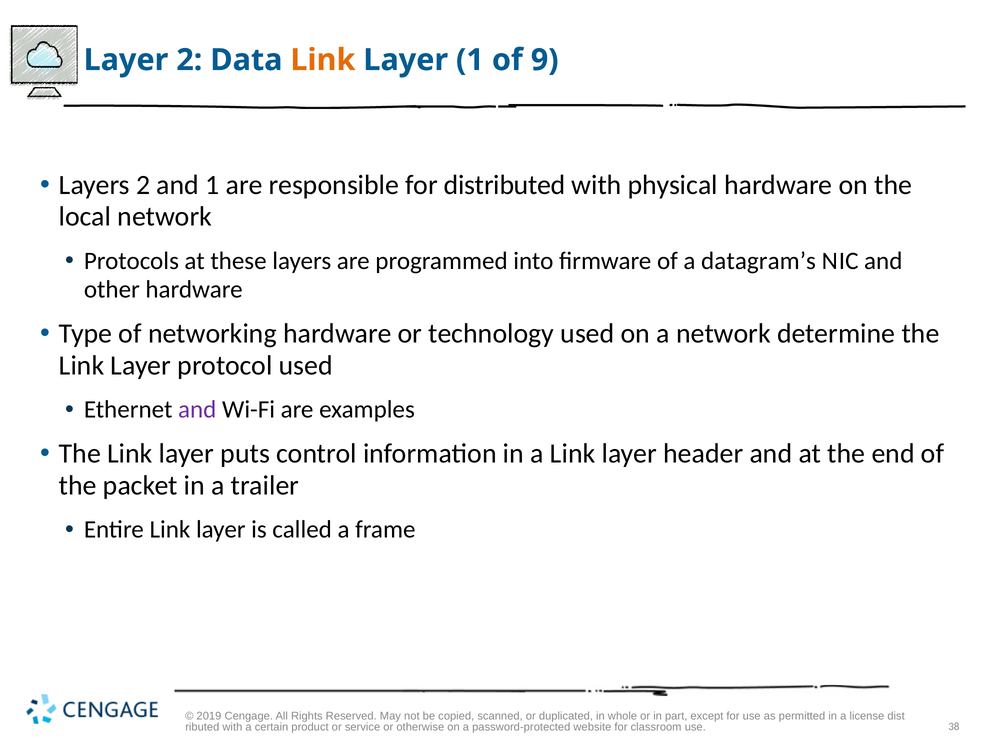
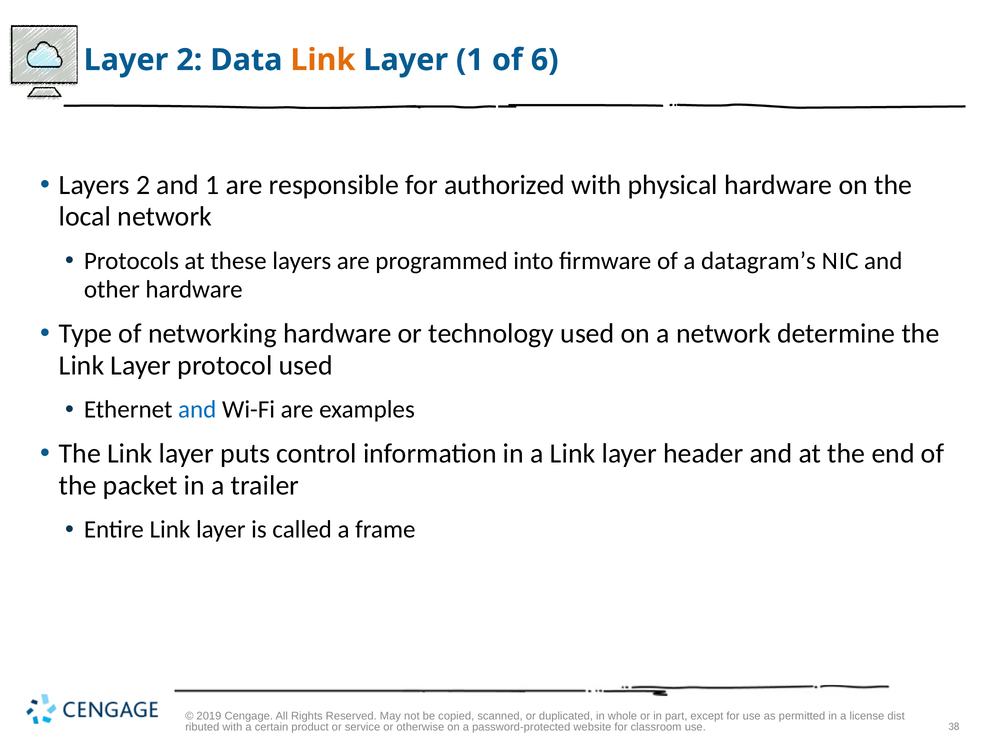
9: 9 -> 6
distributed: distributed -> authorized
and at (197, 410) colour: purple -> blue
